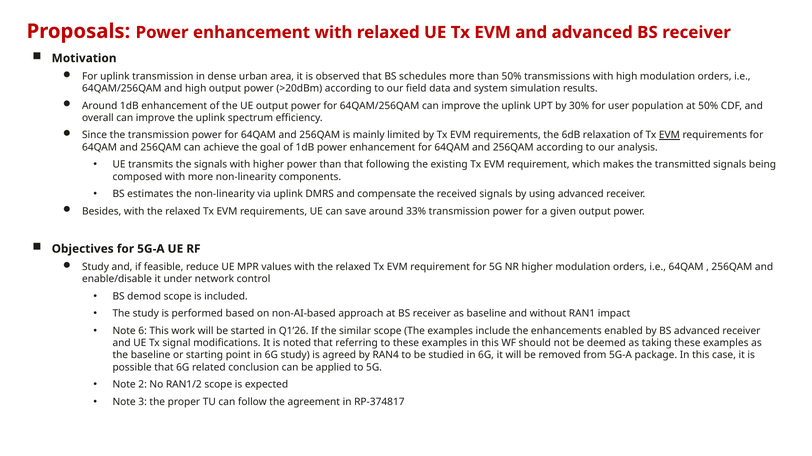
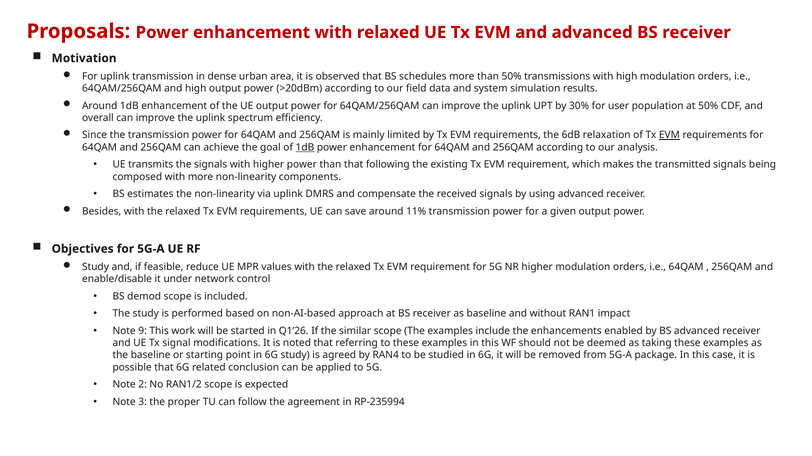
1dB at (305, 148) underline: none -> present
33%: 33% -> 11%
6: 6 -> 9
RP-374817: RP-374817 -> RP-235994
